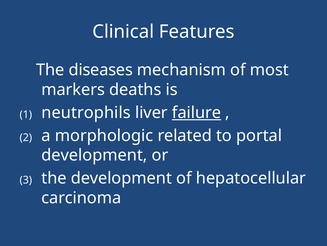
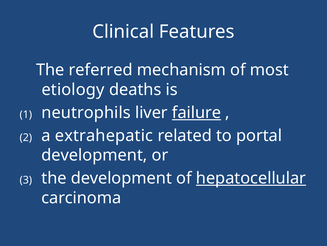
diseases: diseases -> referred
markers: markers -> etiology
morphologic: morphologic -> extrahepatic
hepatocellular underline: none -> present
